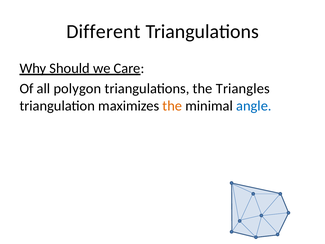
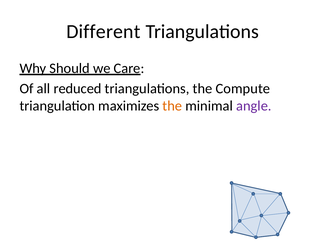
polygon: polygon -> reduced
Triangles: Triangles -> Compute
angle colour: blue -> purple
